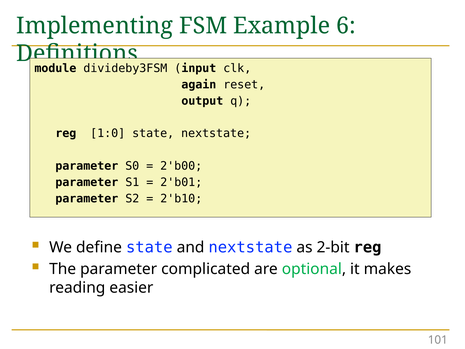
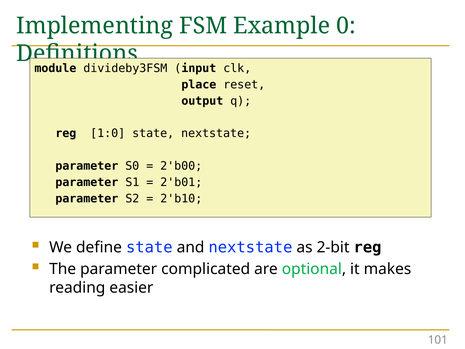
6: 6 -> 0
again: again -> place
